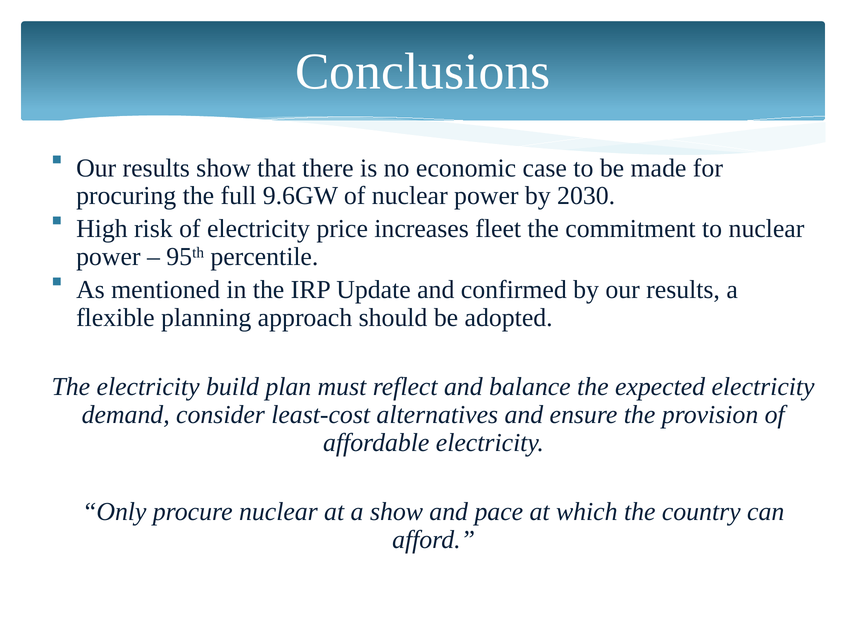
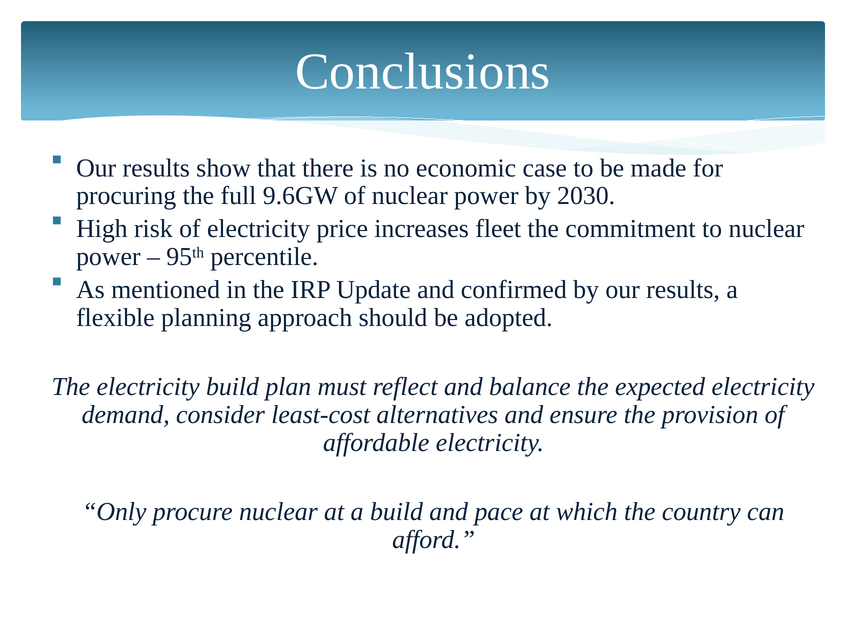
a show: show -> build
